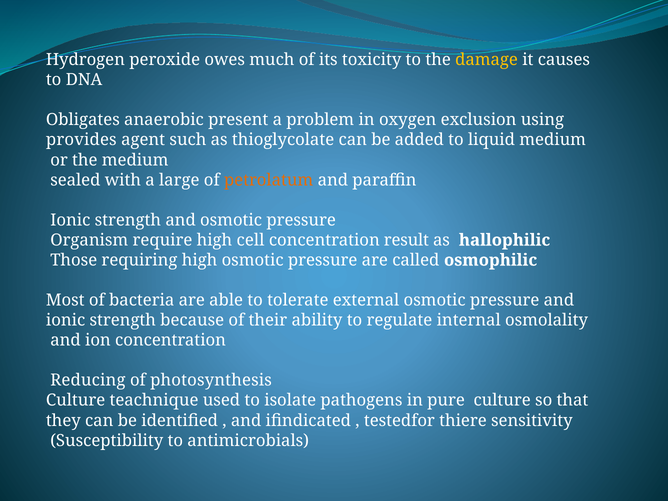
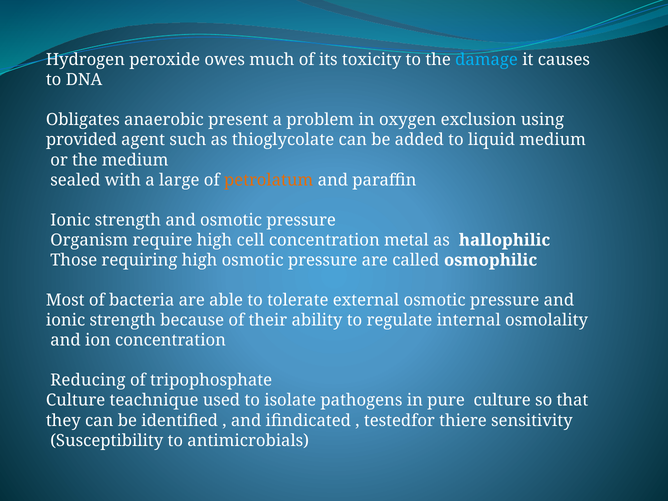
damage colour: yellow -> light blue
provides: provides -> provided
result: result -> metal
photosynthesis: photosynthesis -> tripophosphate
